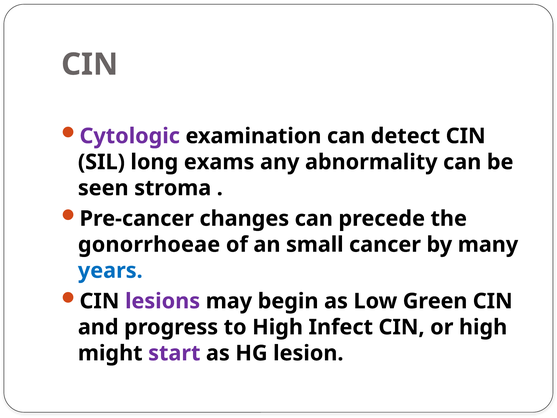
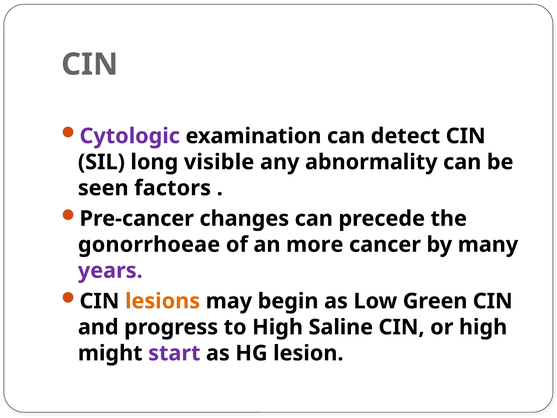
exams: exams -> visible
stroma: stroma -> factors
small: small -> more
years colour: blue -> purple
lesions colour: purple -> orange
Infect: Infect -> Saline
